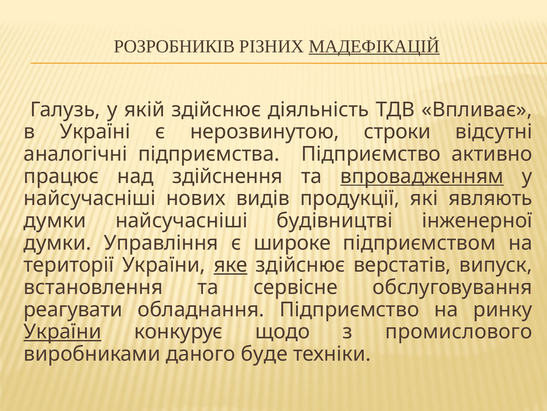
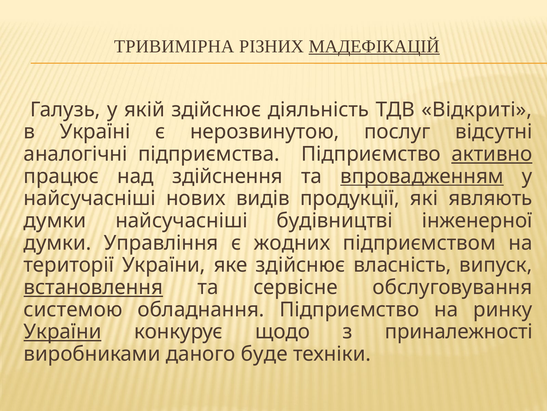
РОЗРОБНИКІВ: РОЗРОБНИКІВ -> ТРИВИМІРНА
Впливає: Впливає -> Відкриті
строки: строки -> послуг
активно underline: none -> present
широке: широке -> жодних
яке underline: present -> none
верстатів: верстатів -> власність
встановлення underline: none -> present
реагувати: реагувати -> системою
промислового: промислового -> приналежності
